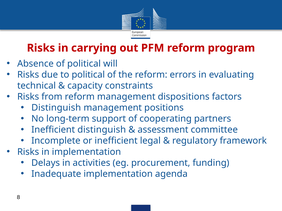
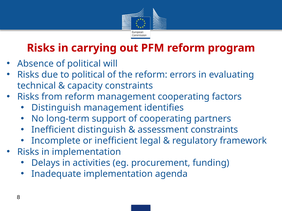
management dispositions: dispositions -> cooperating
positions: positions -> identifies
assessment committee: committee -> constraints
